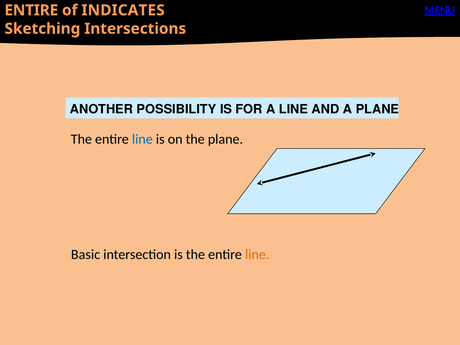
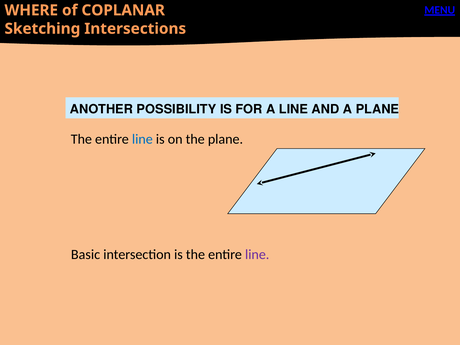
ENTIRE at (31, 10): ENTIRE -> WHERE
INDICATES: INDICATES -> COPLANAR
line at (257, 255) colour: orange -> purple
